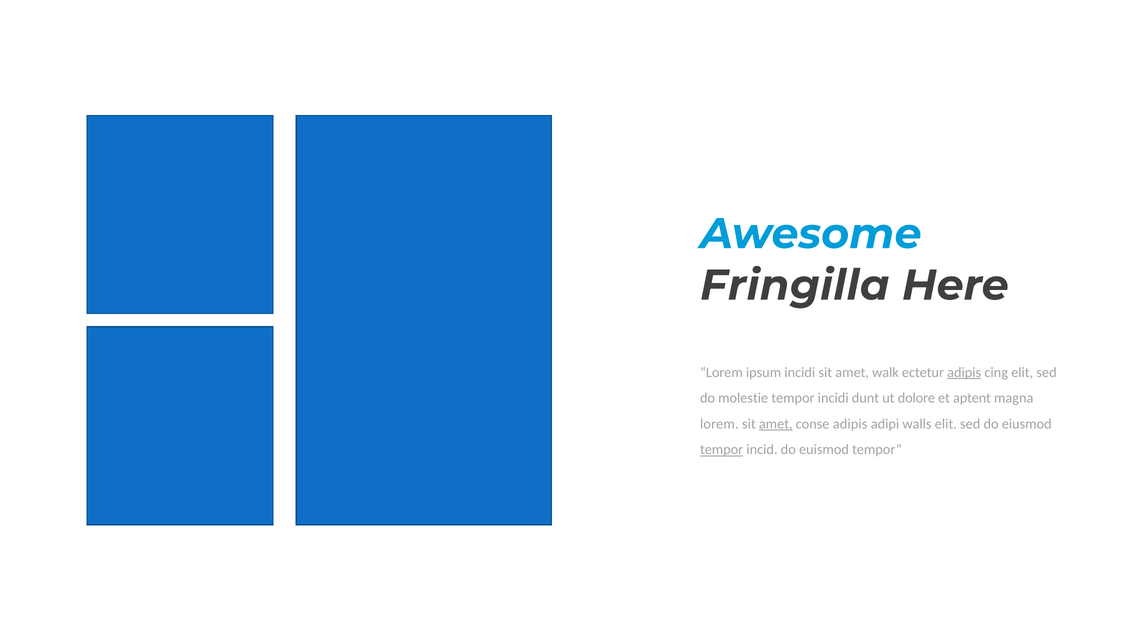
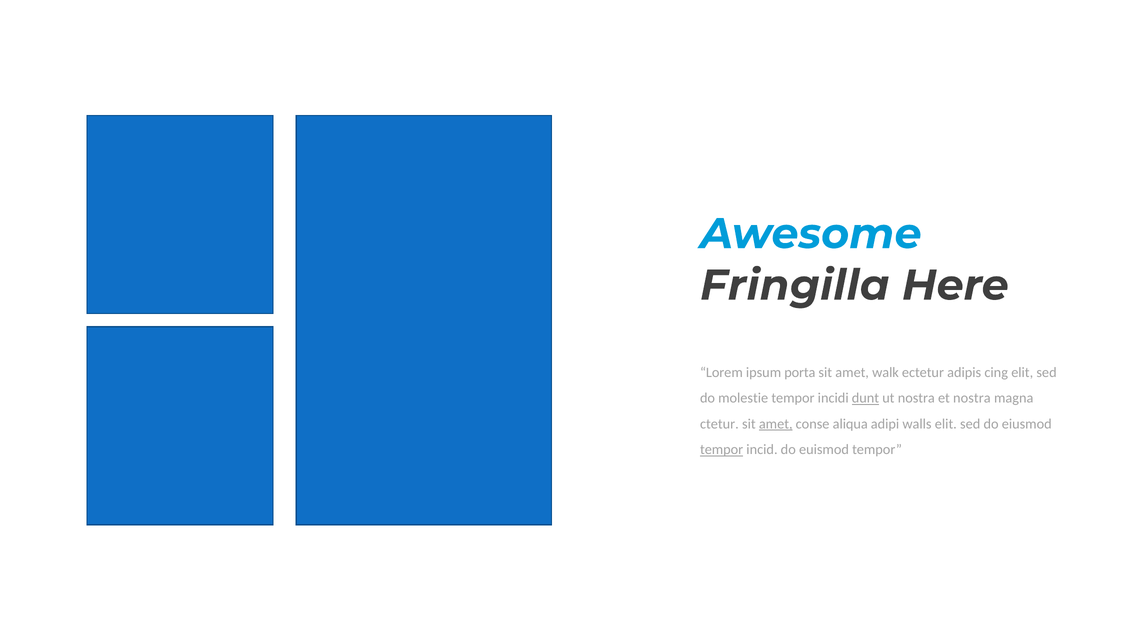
ipsum incidi: incidi -> porta
adipis at (964, 372) underline: present -> none
dunt underline: none -> present
ut dolore: dolore -> nostra
et aptent: aptent -> nostra
lorem at (719, 424): lorem -> ctetur
conse adipis: adipis -> aliqua
